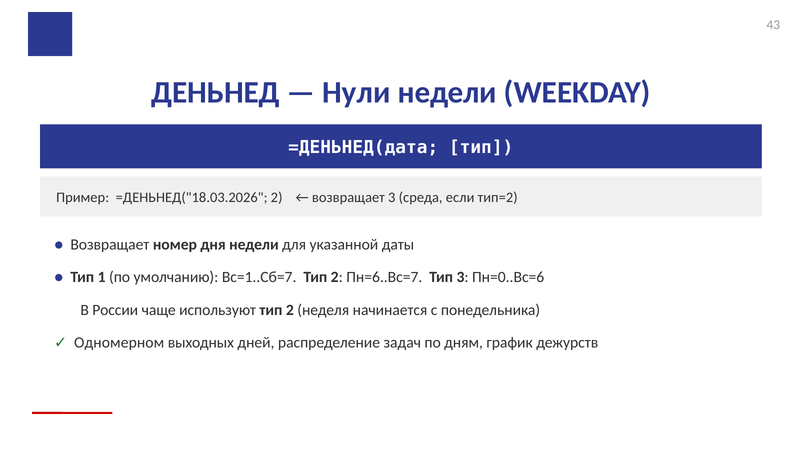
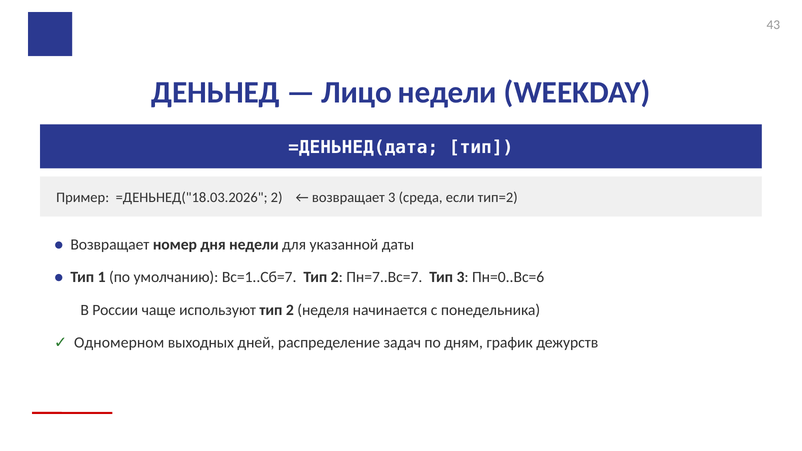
Нули: Нули -> Лицо
Пн=6..Вс=7: Пн=6..Вс=7 -> Пн=7..Вс=7
